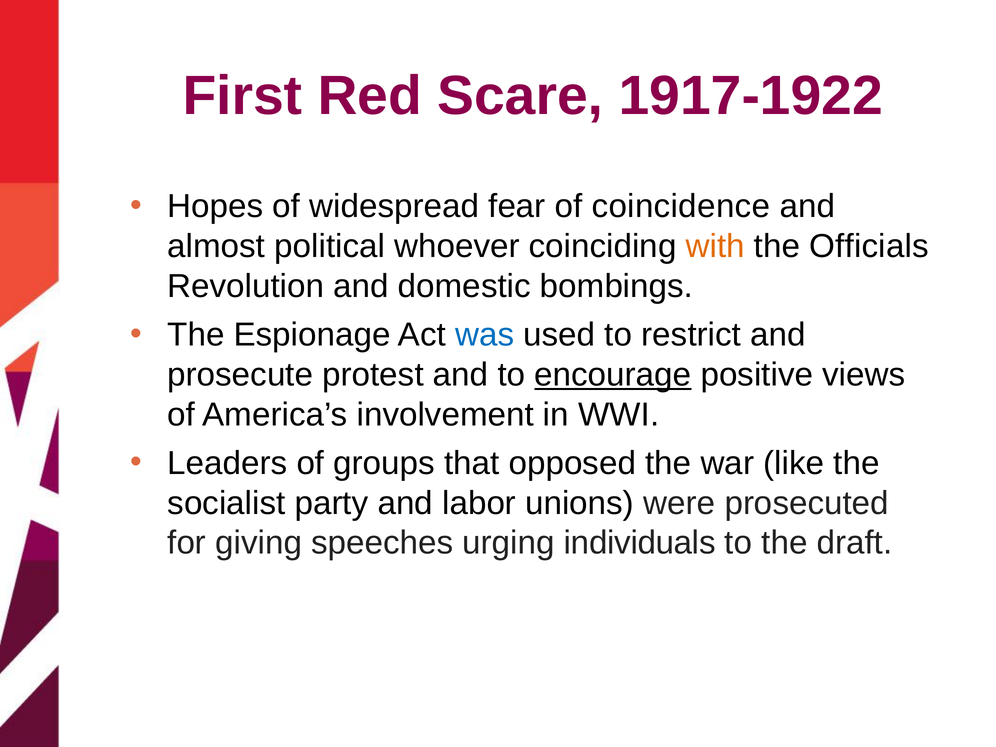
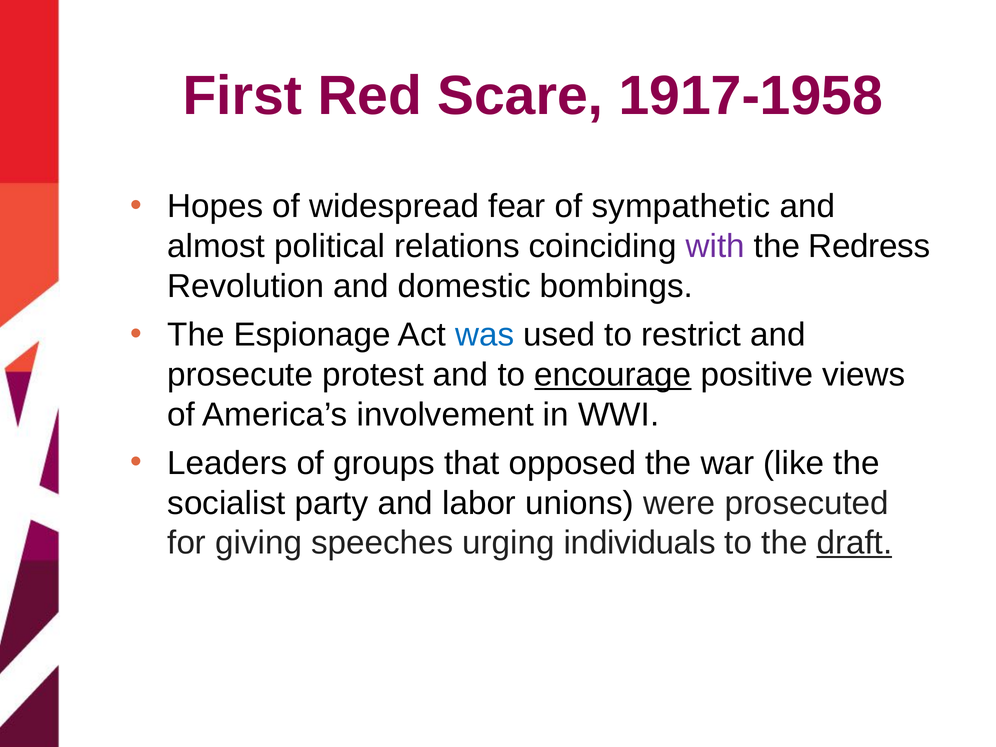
1917-1922: 1917-1922 -> 1917-1958
coincidence: coincidence -> sympathetic
whoever: whoever -> relations
with colour: orange -> purple
Officials: Officials -> Redress
draft underline: none -> present
